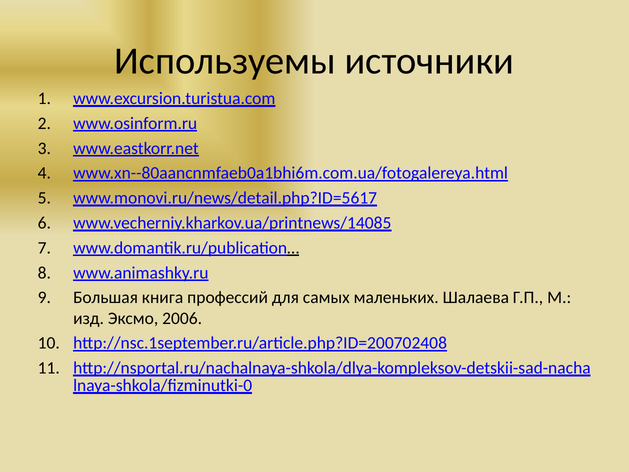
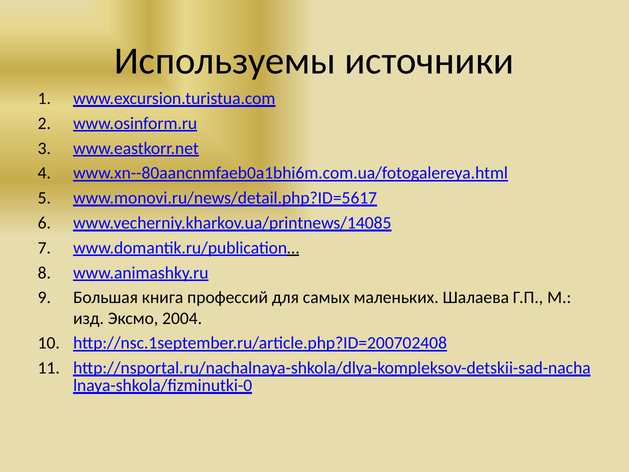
2006: 2006 -> 2004
